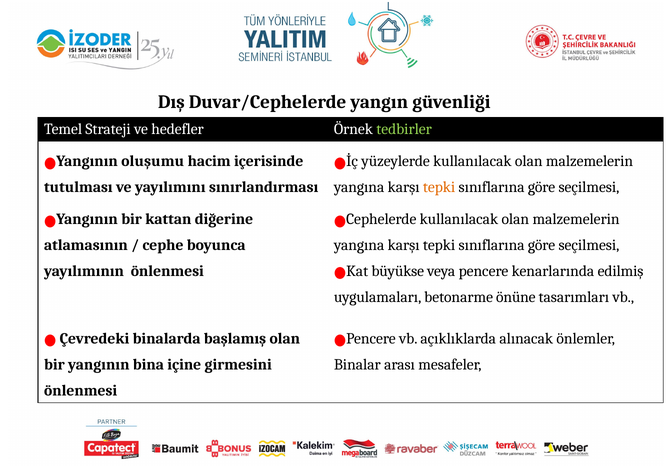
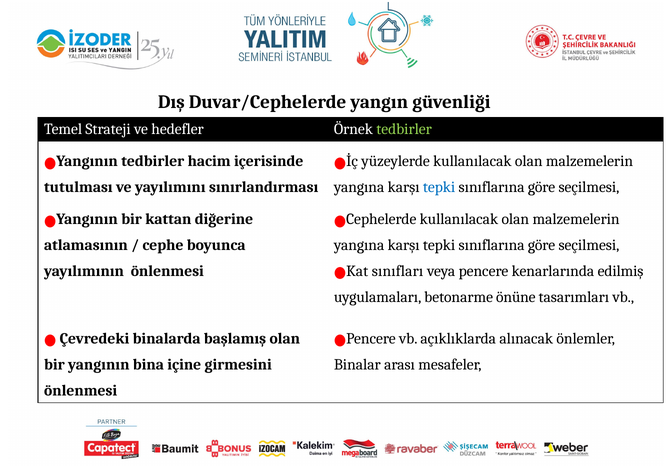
oluşumu at (153, 161): oluşumu -> tedbirler
tepki at (439, 187) colour: orange -> blue
büyükse: büyükse -> sınıfları
